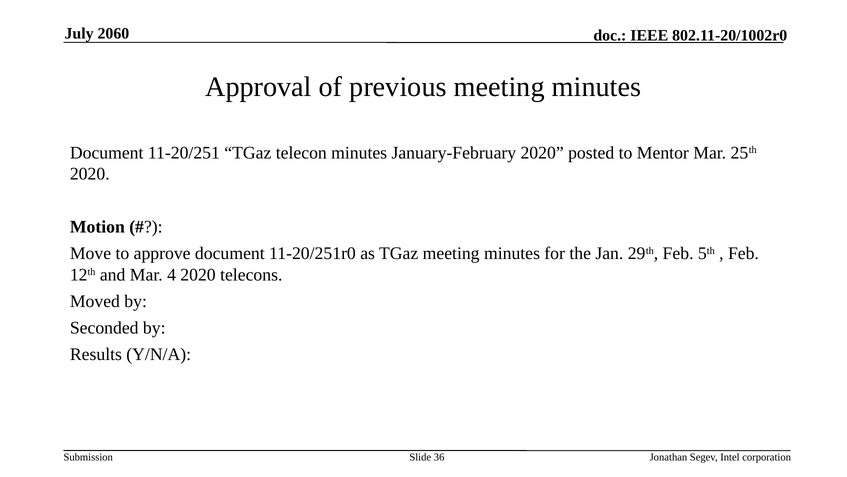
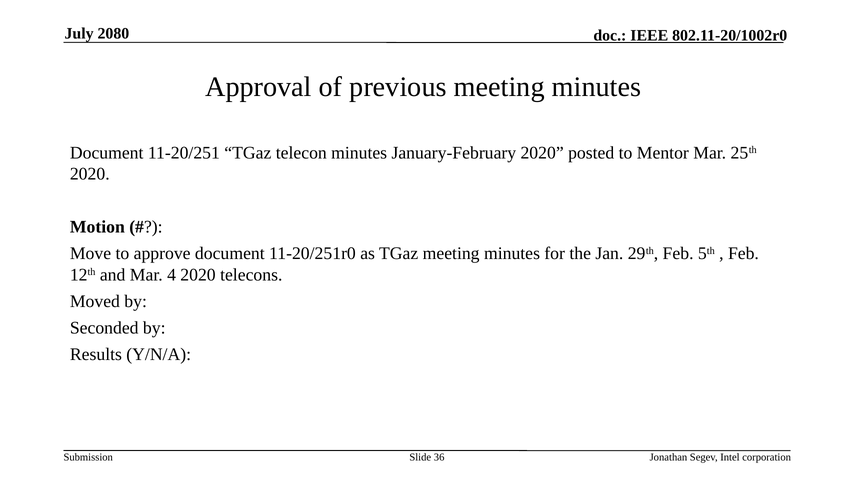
2060: 2060 -> 2080
